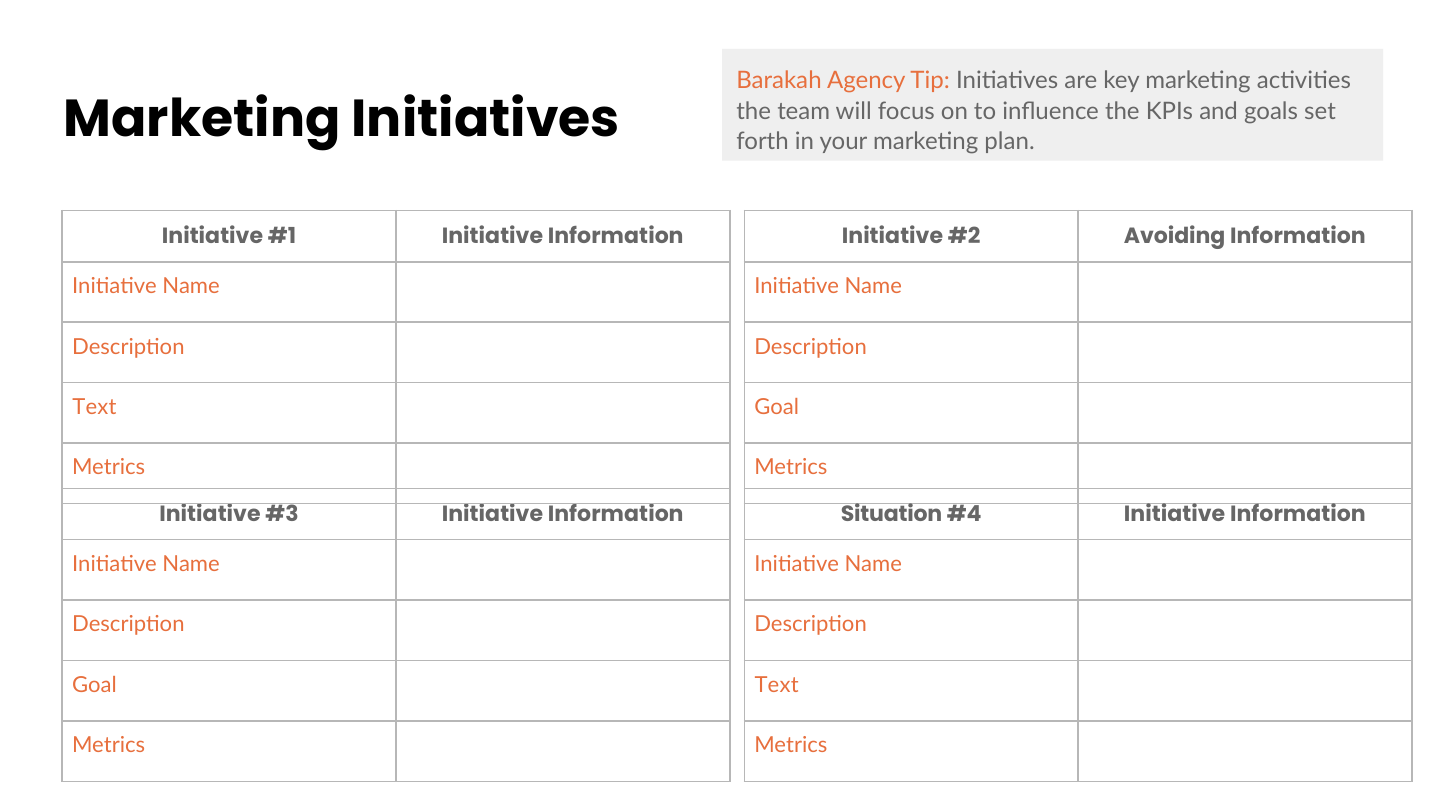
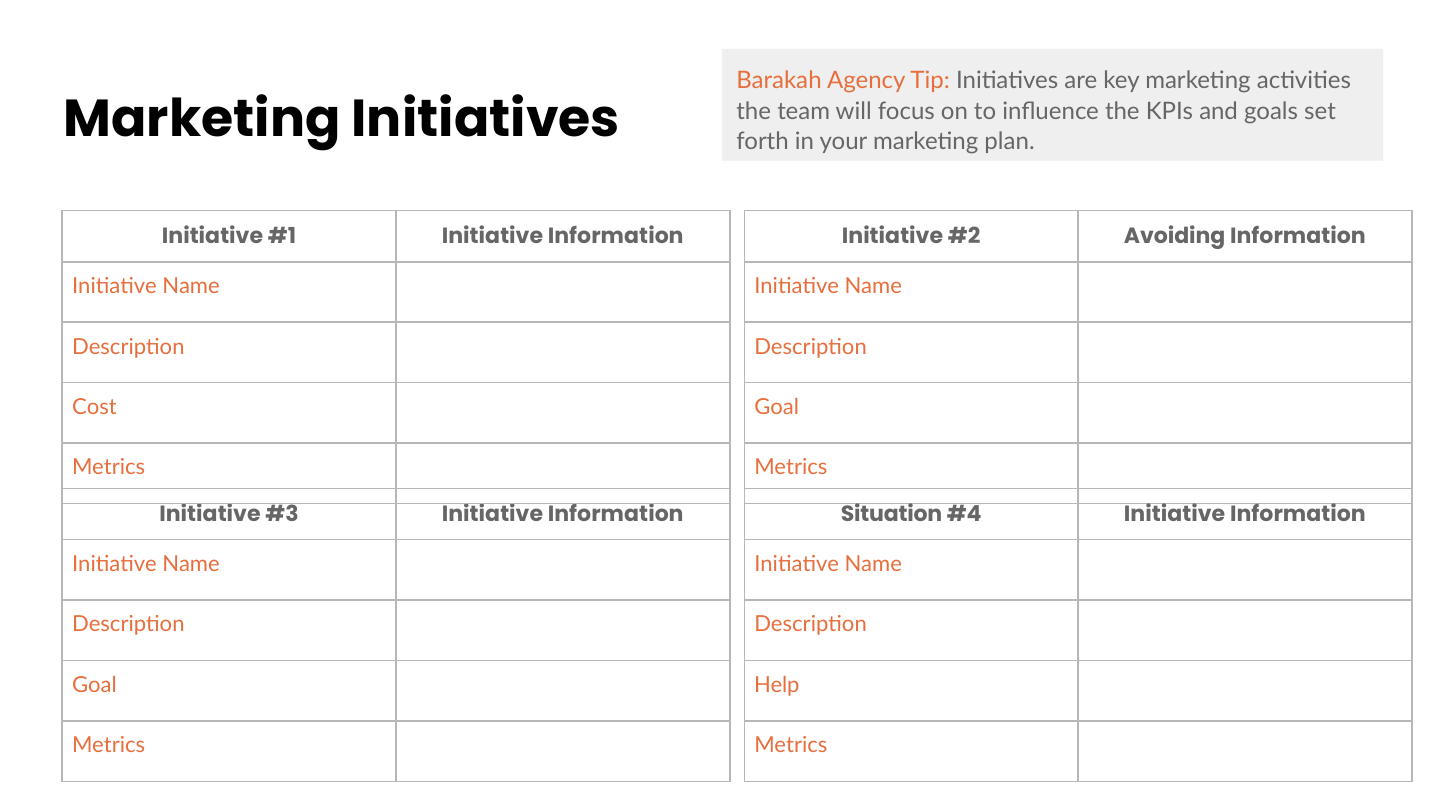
Text at (94, 407): Text -> Cost
Text at (777, 685): Text -> Help
